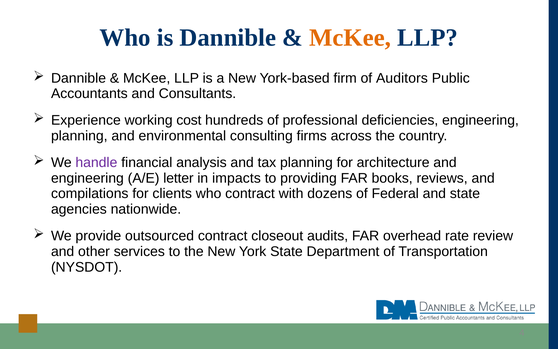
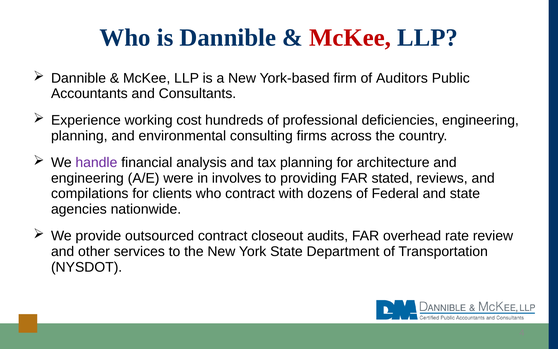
McKee at (350, 38) colour: orange -> red
letter: letter -> were
impacts: impacts -> involves
books: books -> stated
